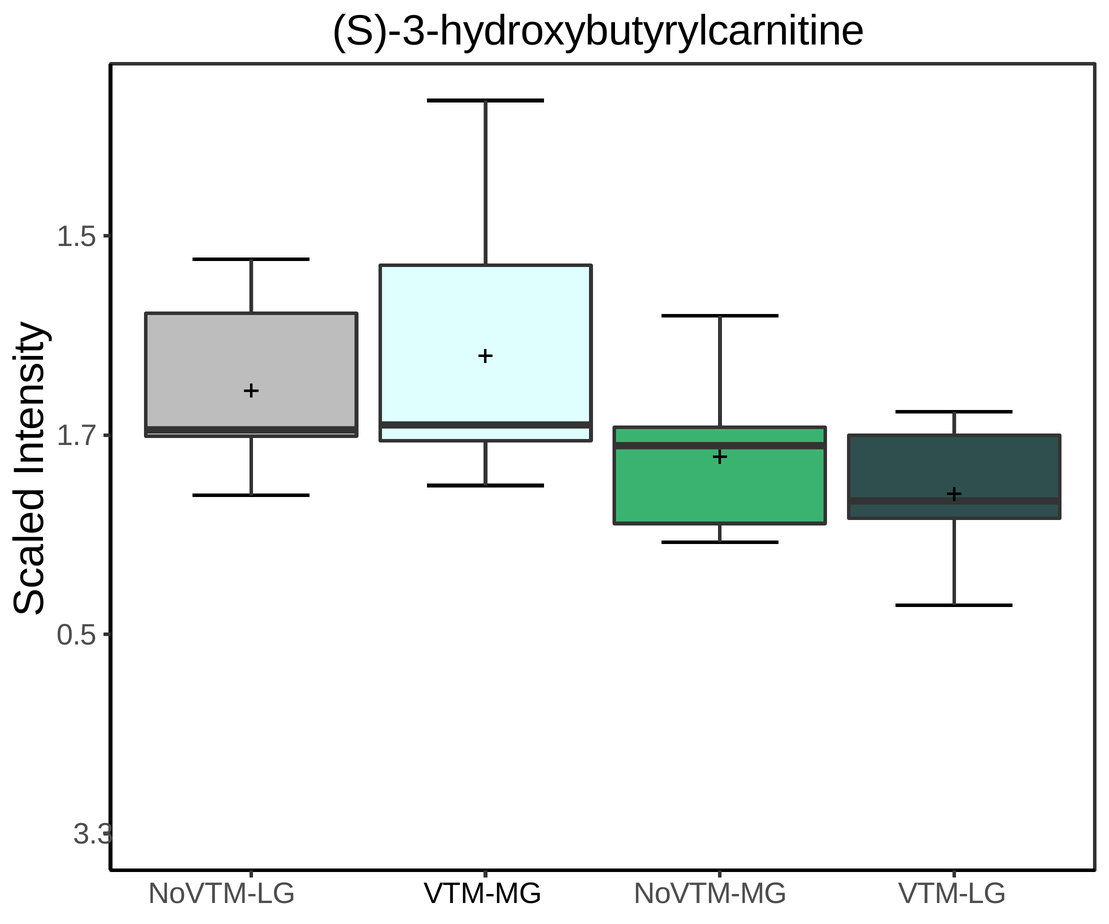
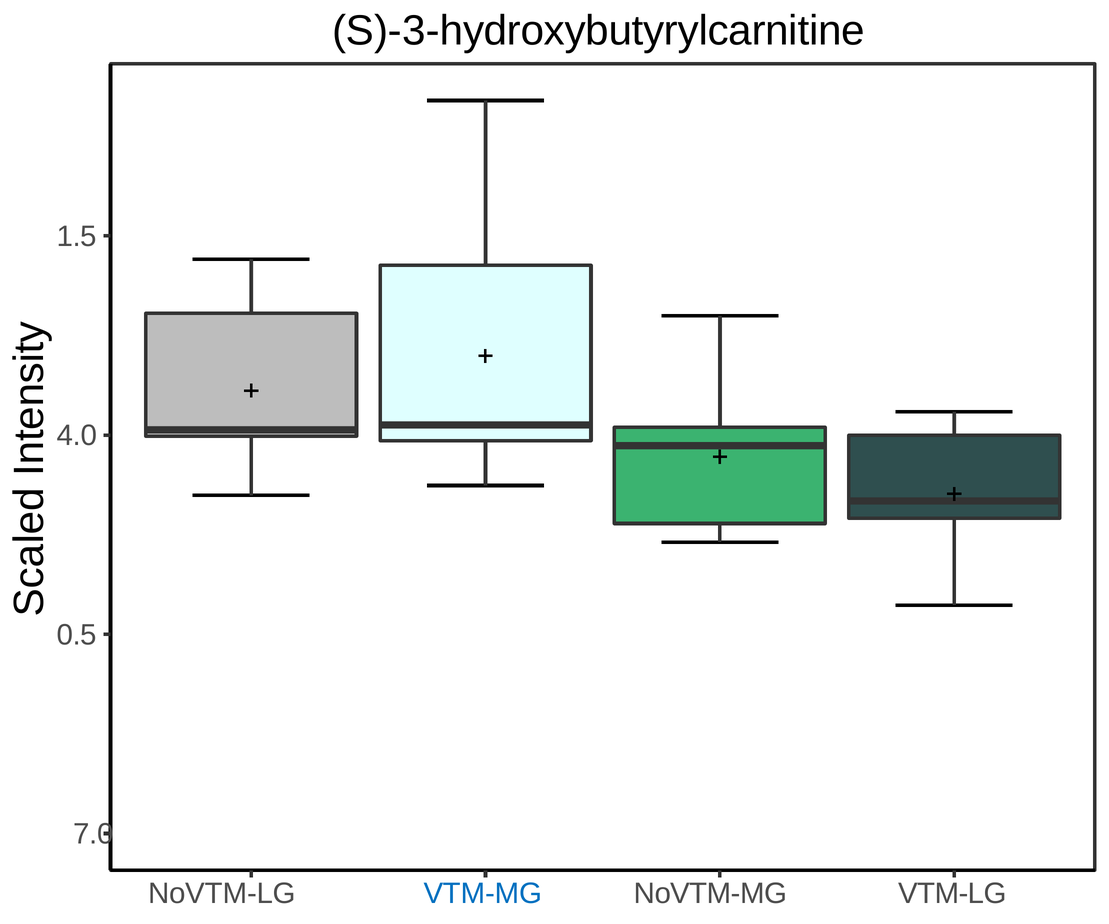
1.7: 1.7 -> 4.0
3.3: 3.3 -> 7.0
VTM-MG colour: black -> blue
